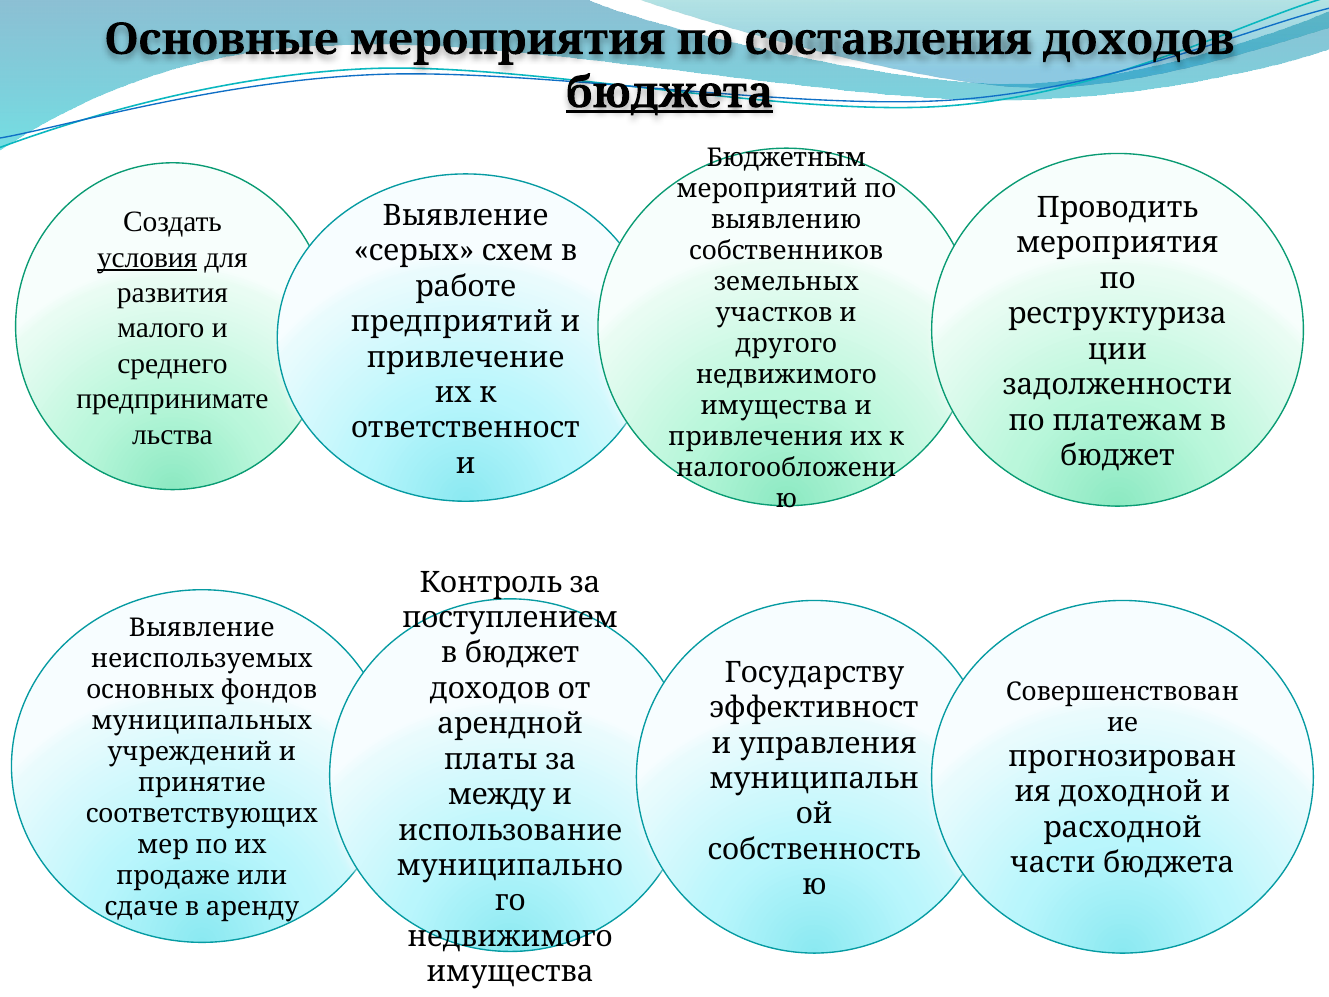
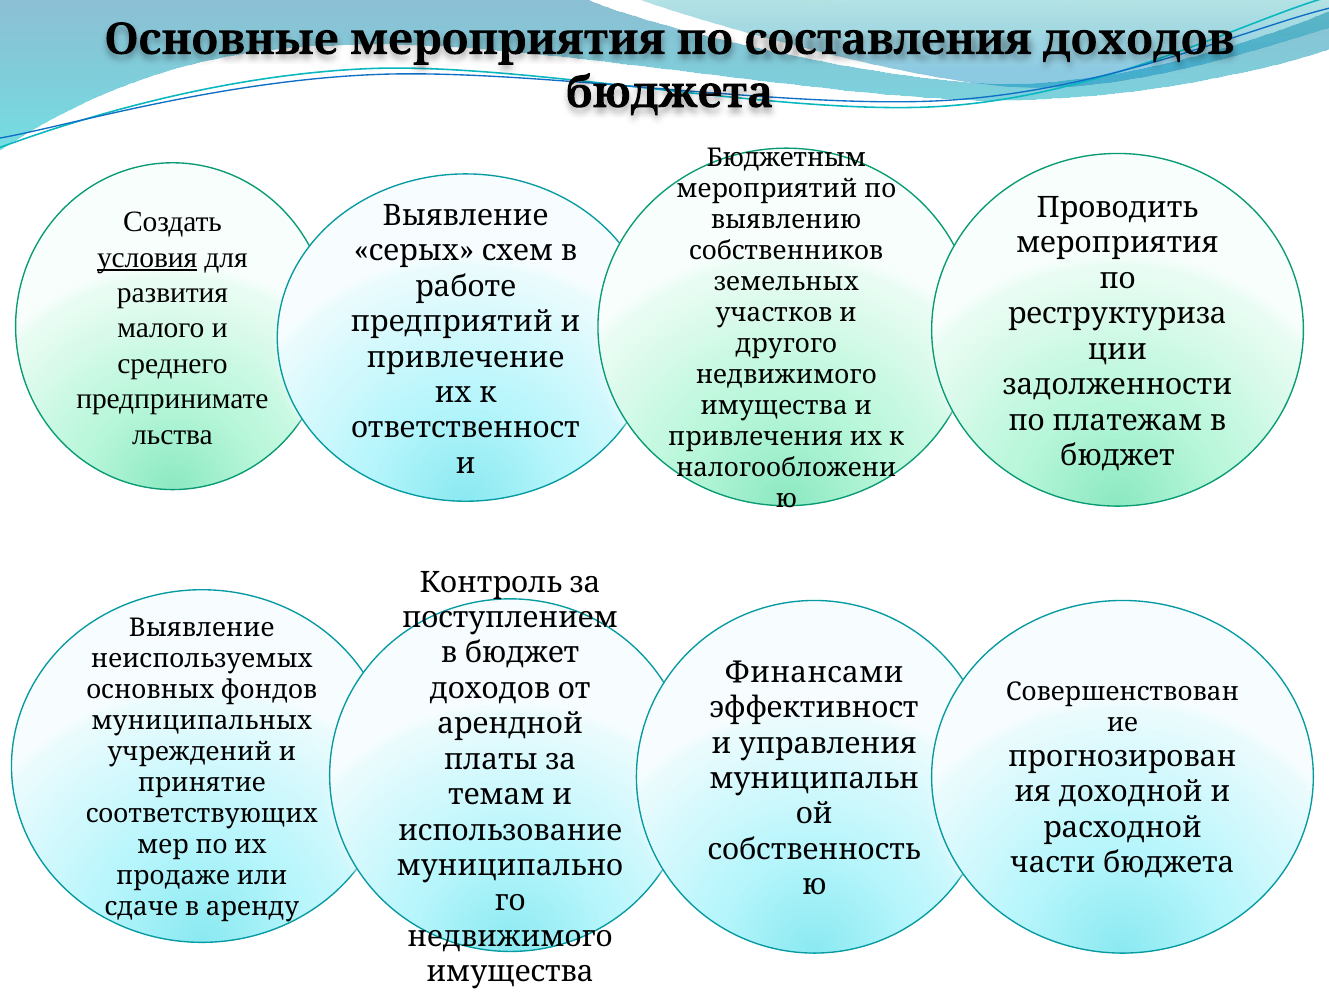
бюджета at (670, 93) underline: present -> none
Государству: Государству -> Финансами
между: между -> темам
